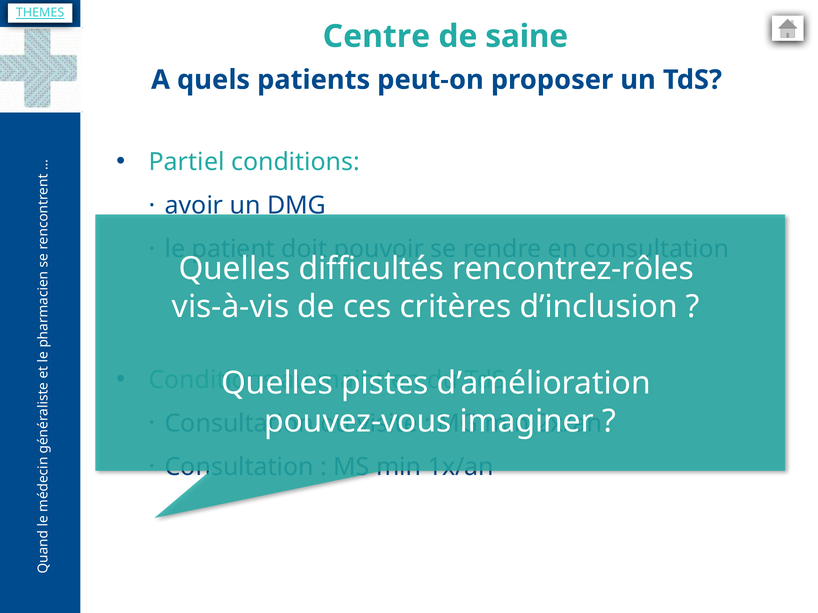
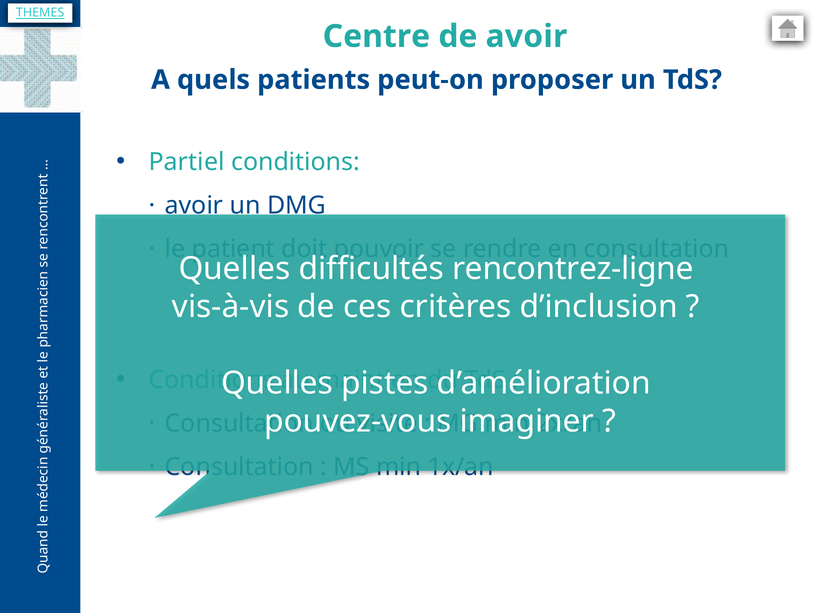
de saine: saine -> avoir
rencontrez-rôles: rencontrez-rôles -> rencontrez-ligne
